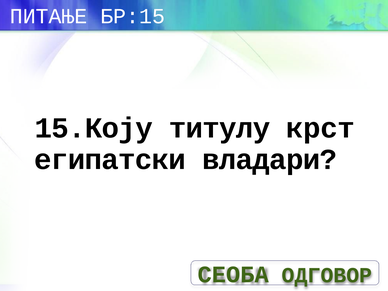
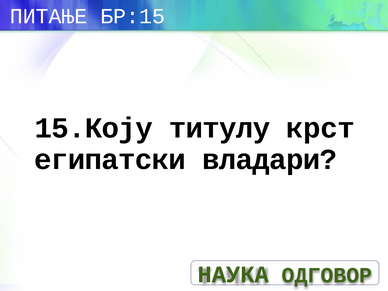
СЕОБА: СЕОБА -> НАУКА
